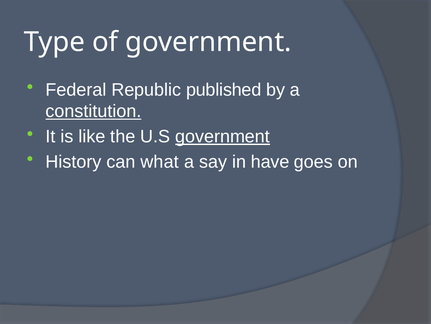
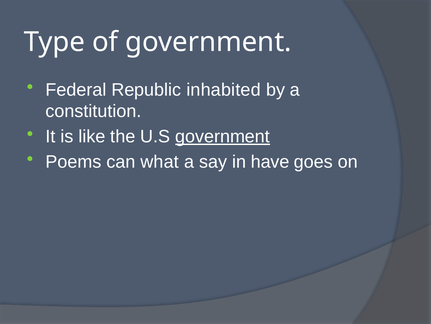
published: published -> inhabited
constitution underline: present -> none
History: History -> Poems
